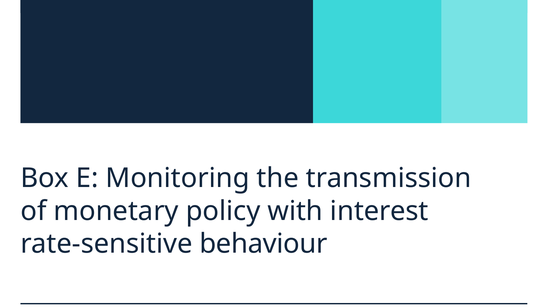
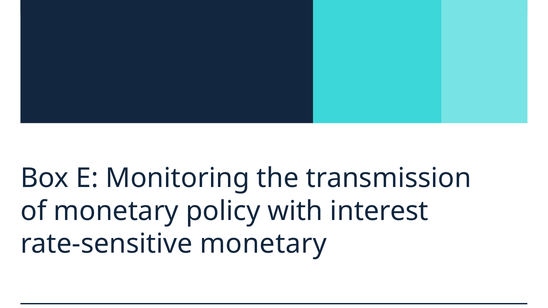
rate-sensitive behaviour: behaviour -> monetary
